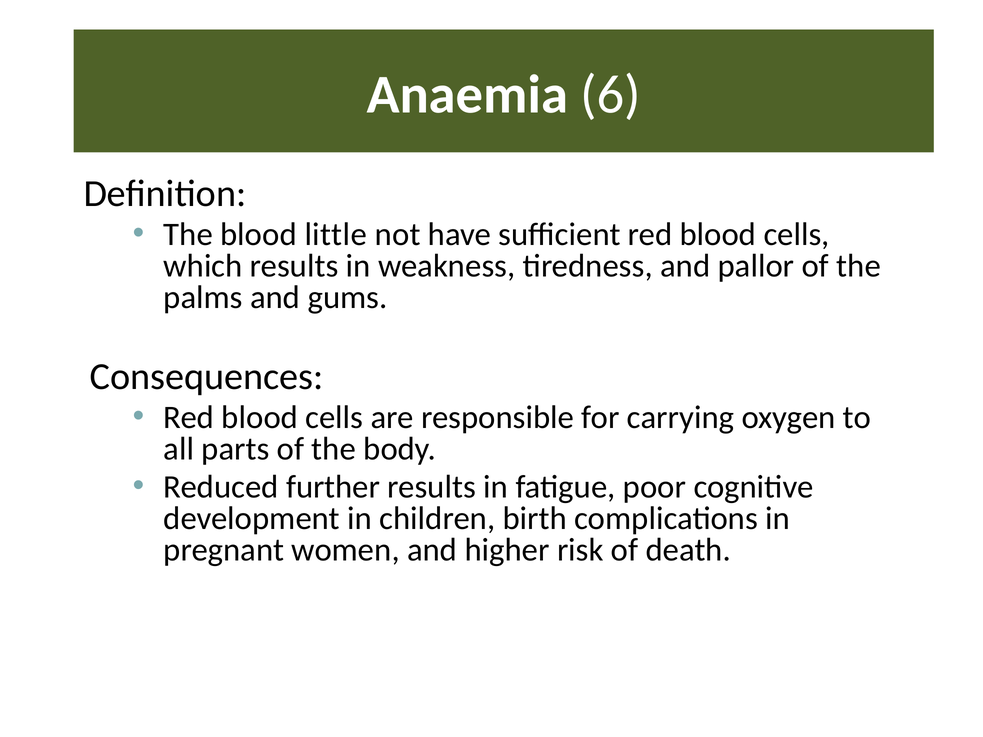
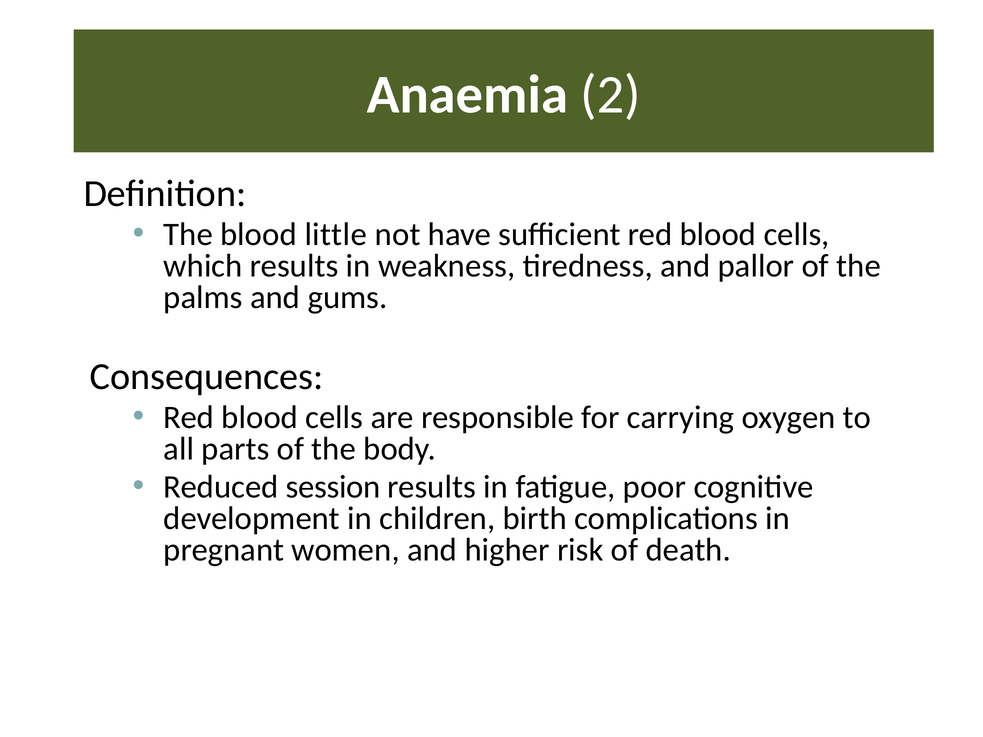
6: 6 -> 2
further: further -> session
